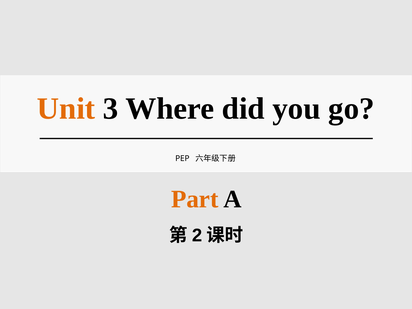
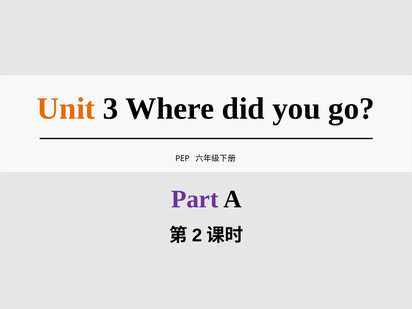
Part colour: orange -> purple
